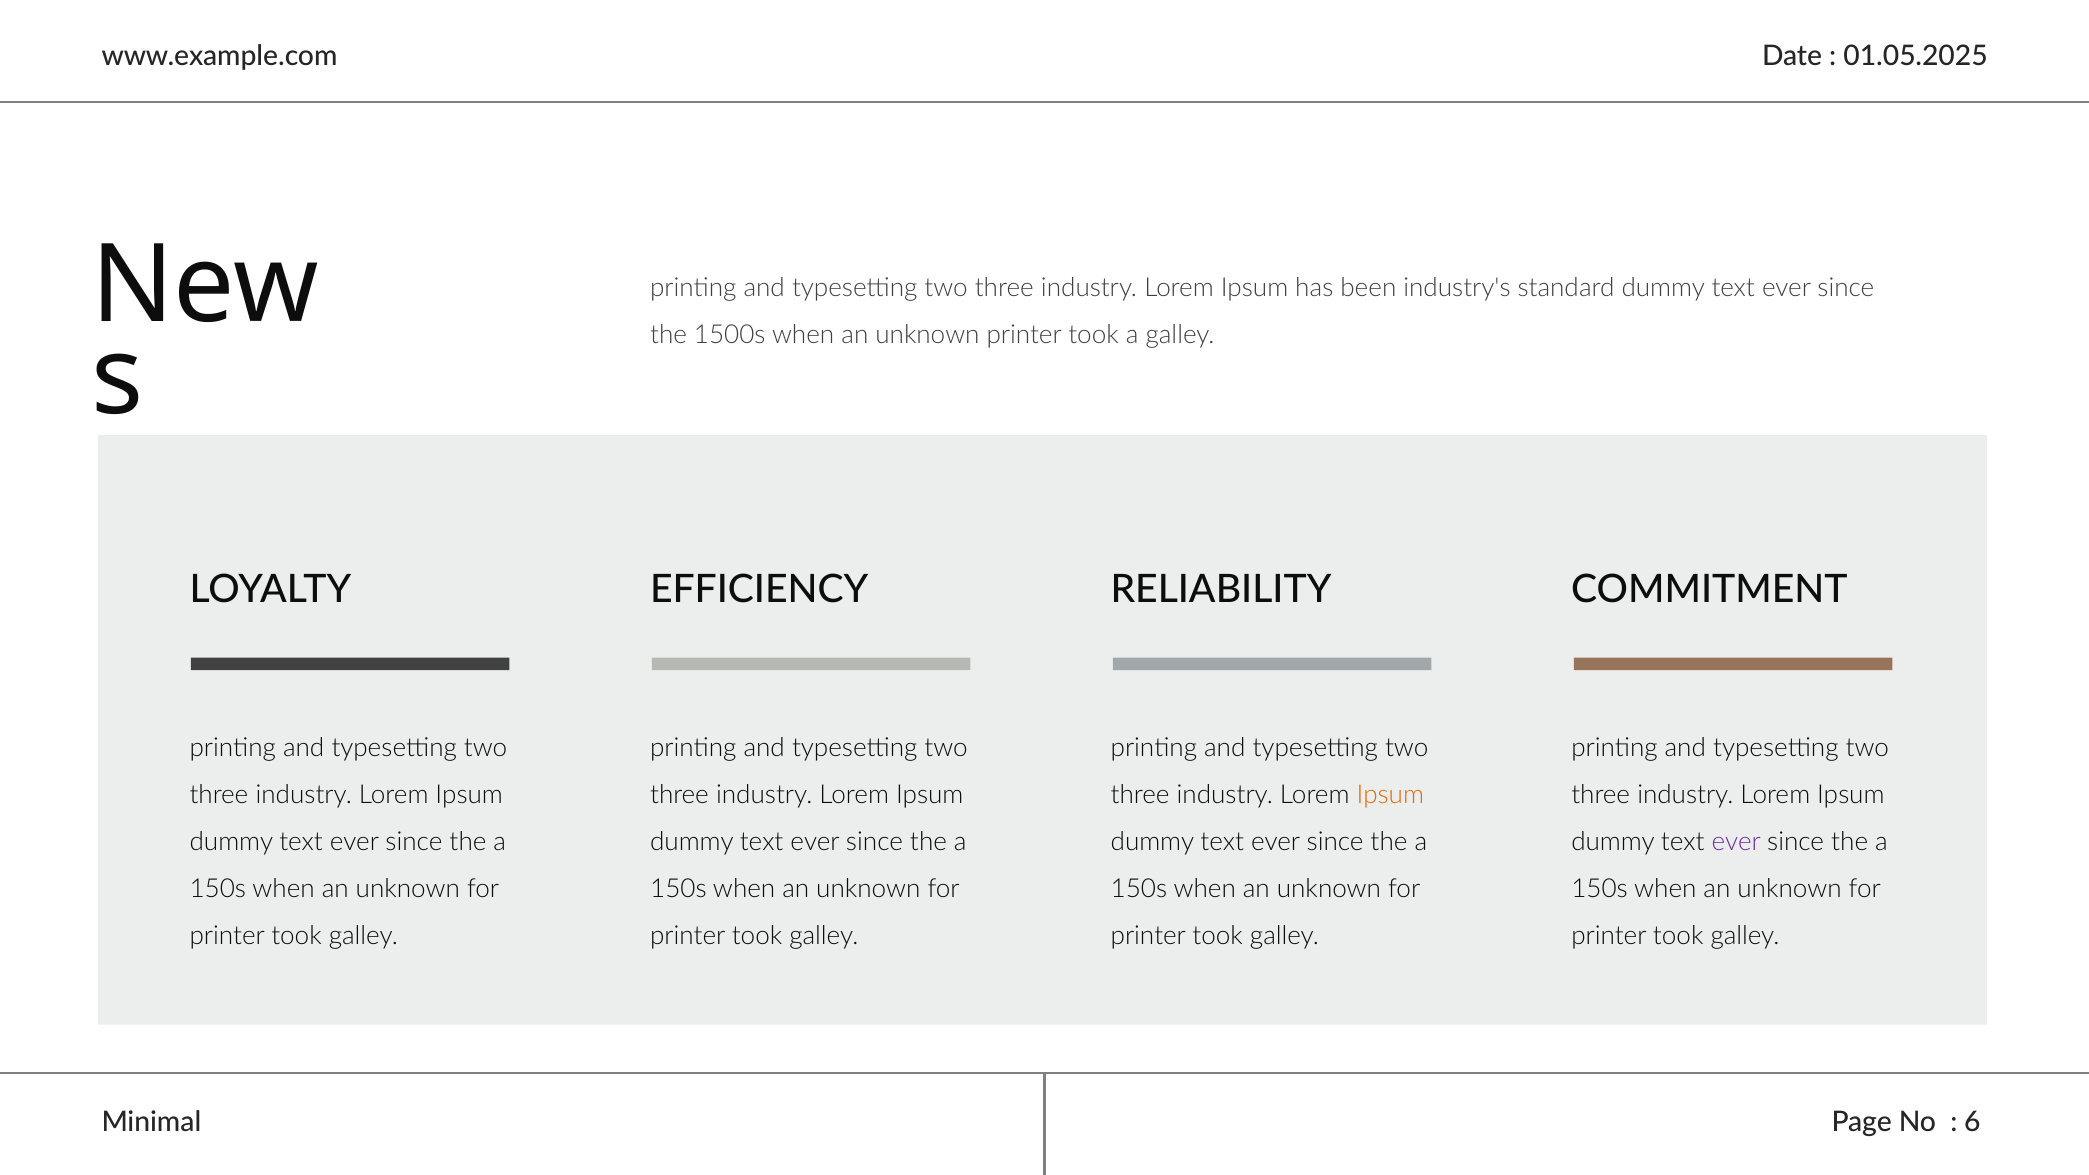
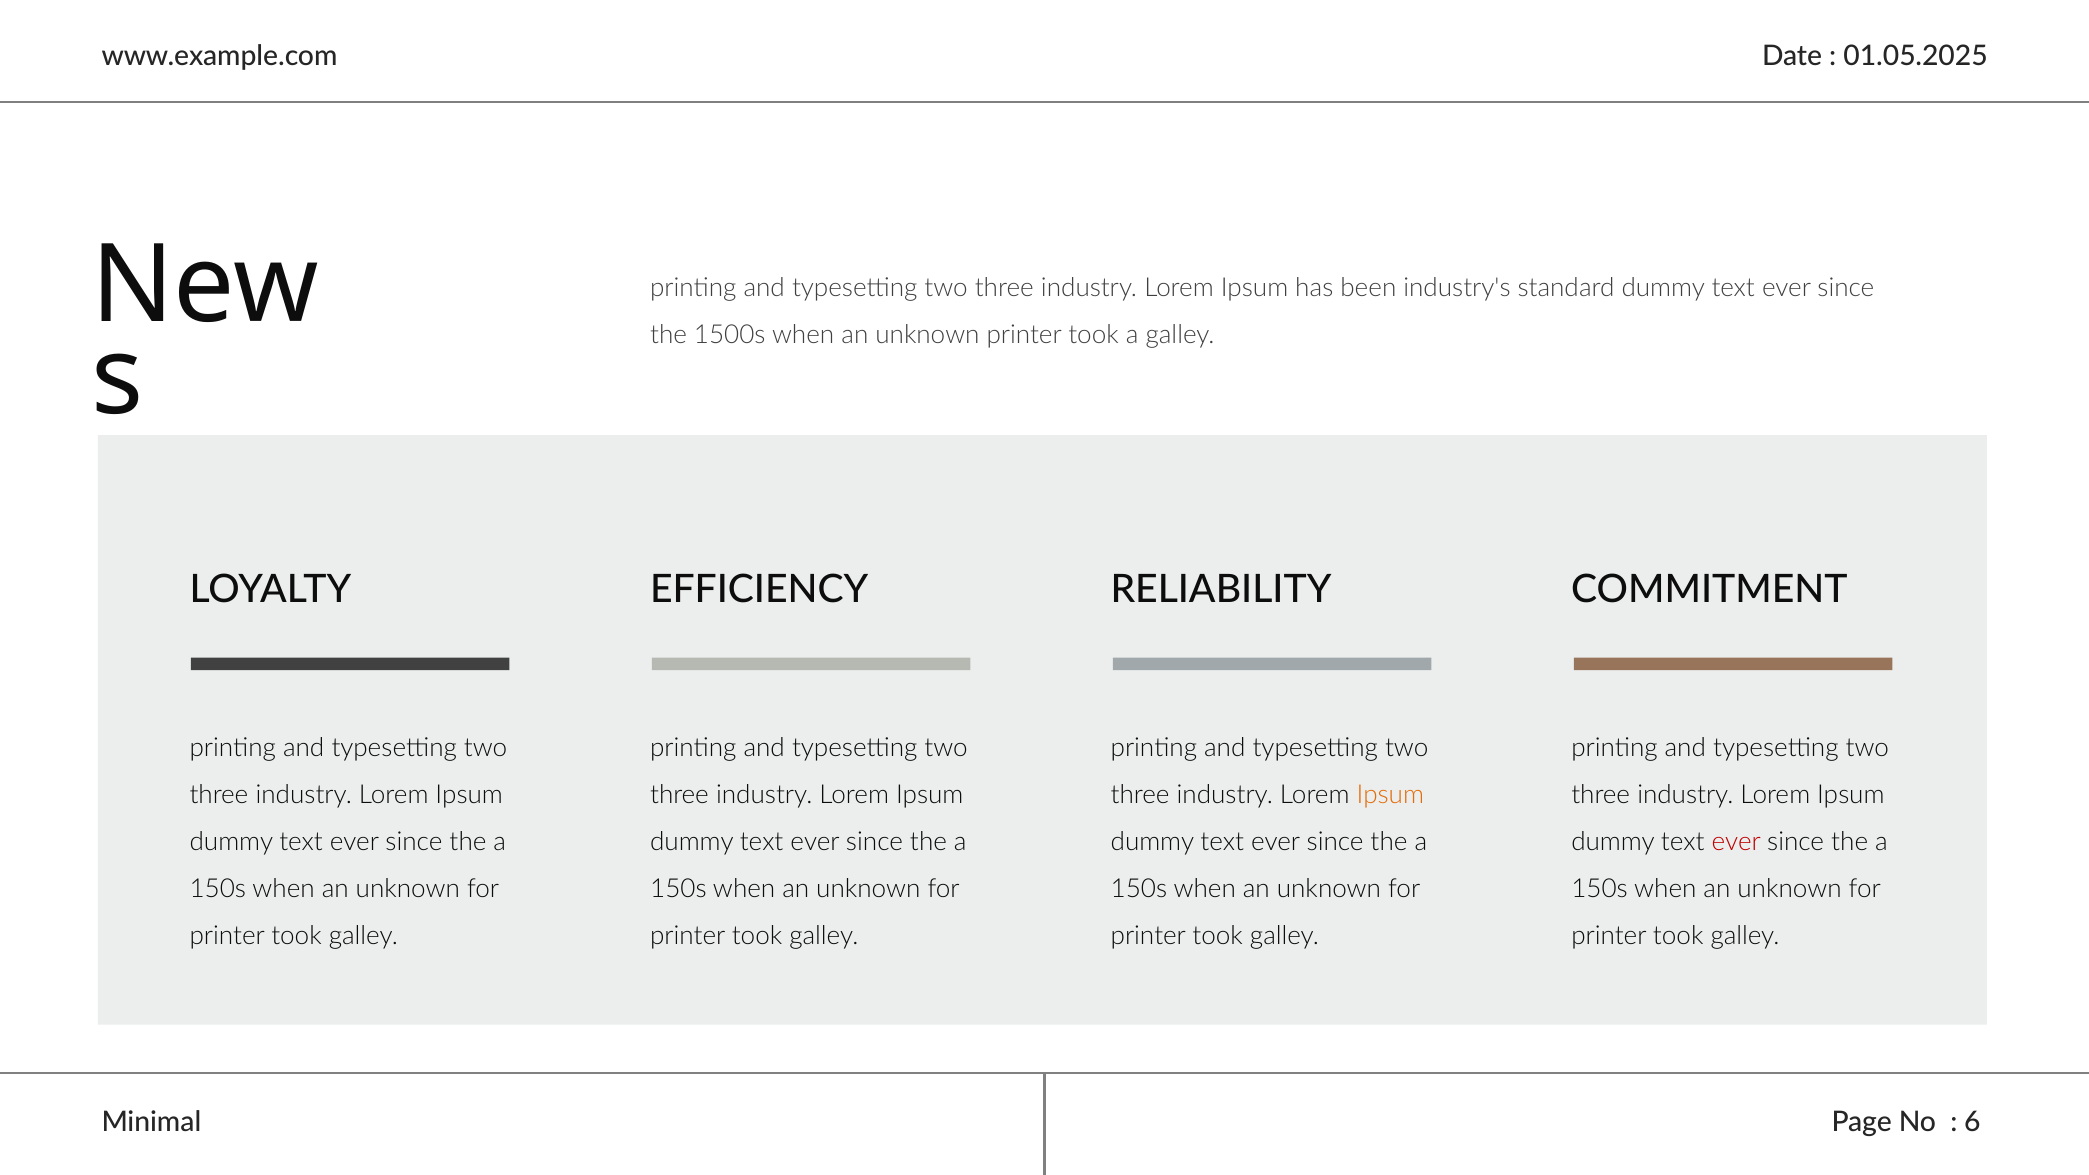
ever at (1736, 842) colour: purple -> red
